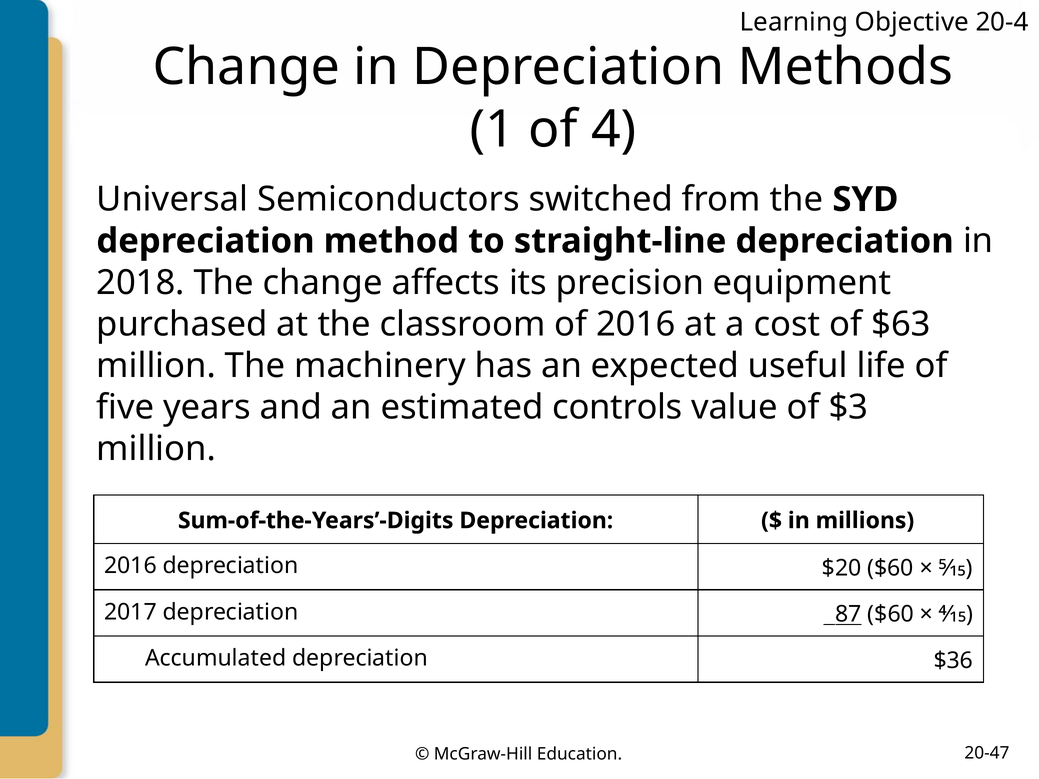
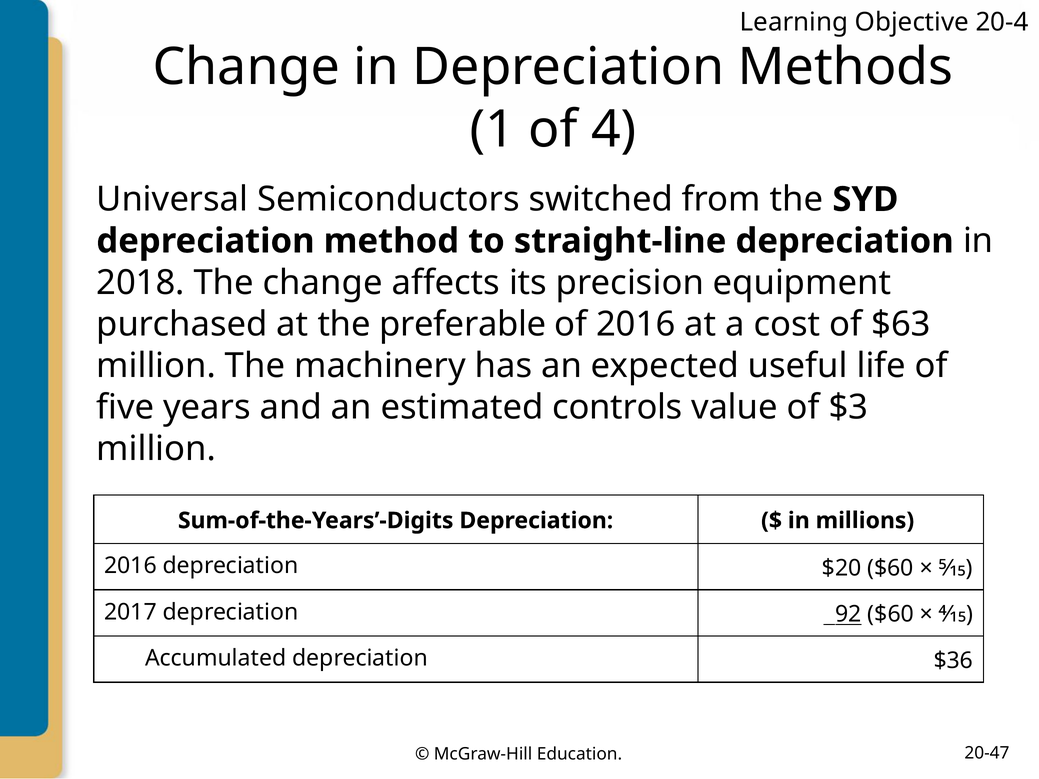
classroom: classroom -> preferable
87: 87 -> 92
